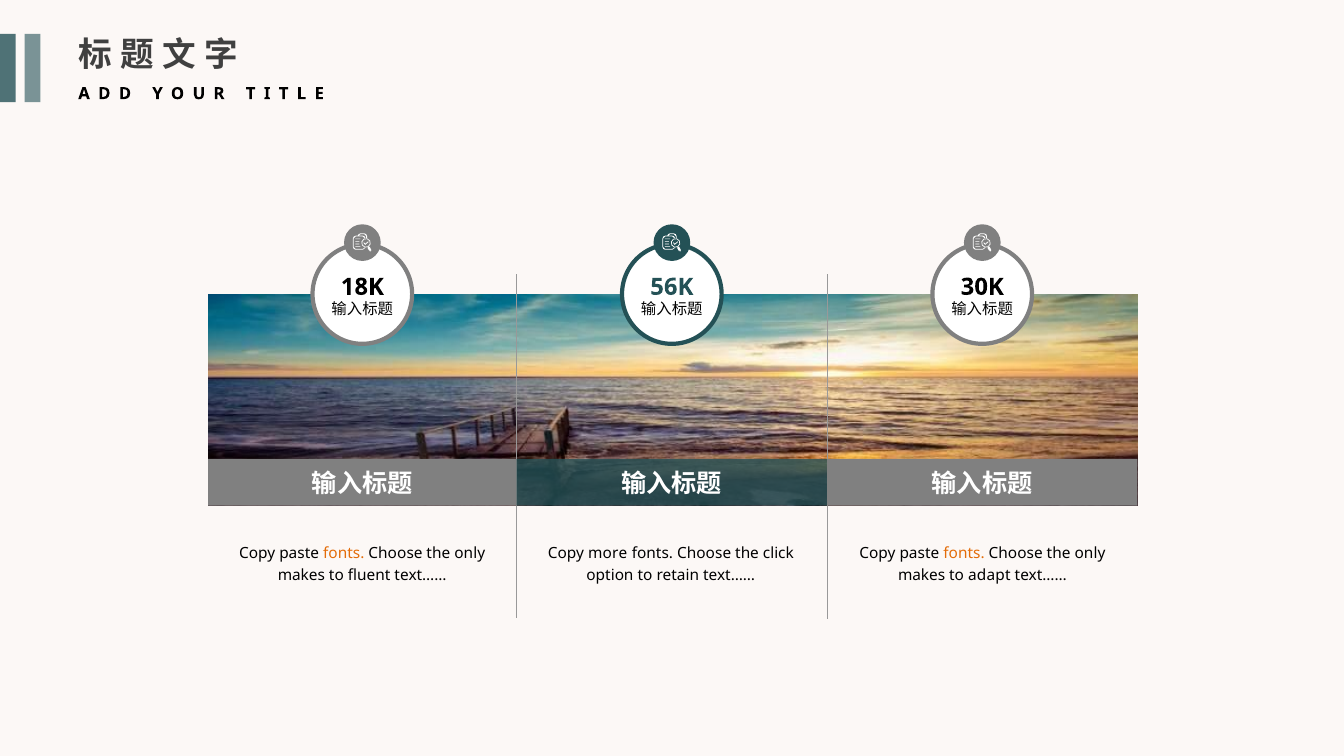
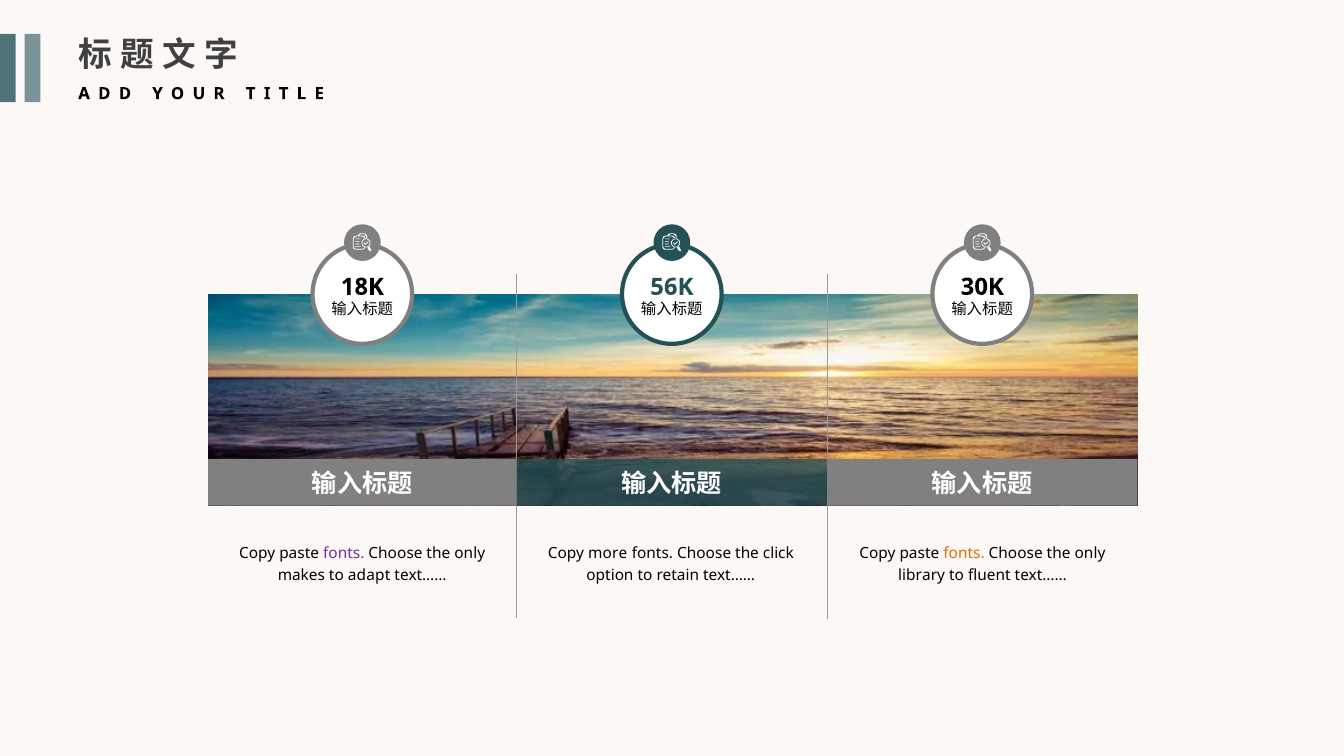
fonts at (344, 553) colour: orange -> purple
fluent: fluent -> adapt
makes at (922, 575): makes -> library
adapt: adapt -> fluent
